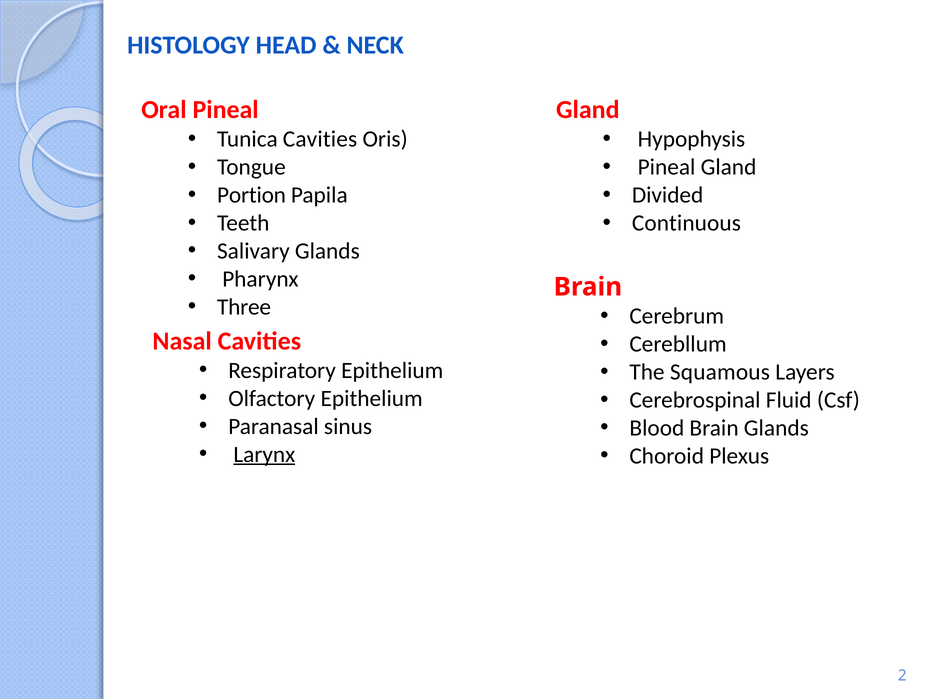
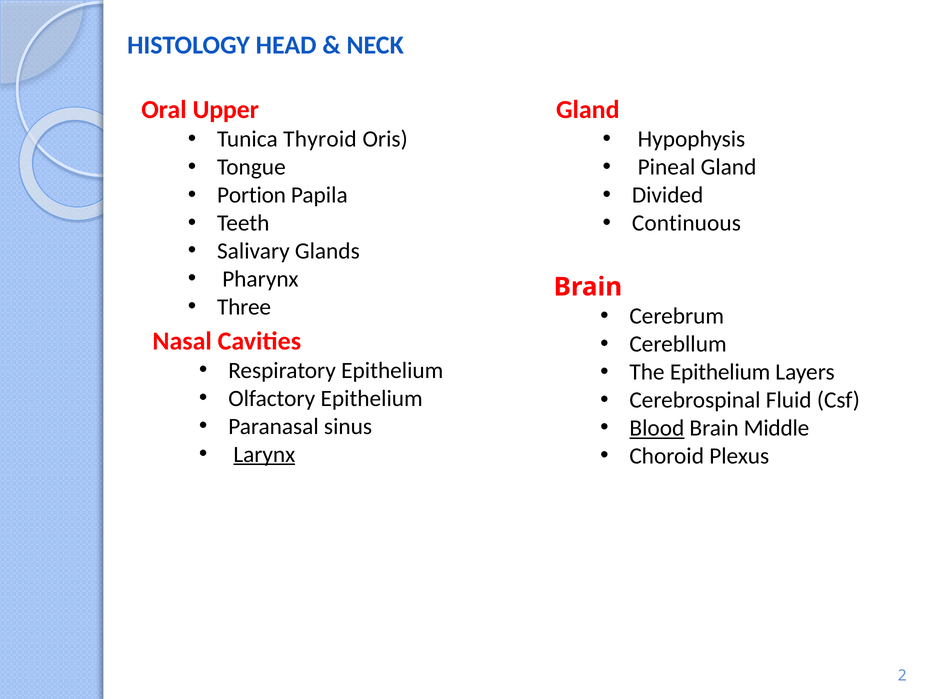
Oral Pineal: Pineal -> Upper
Tunica Cavities: Cavities -> Thyroid
The Squamous: Squamous -> Epithelium
Blood underline: none -> present
Brain Glands: Glands -> Middle
